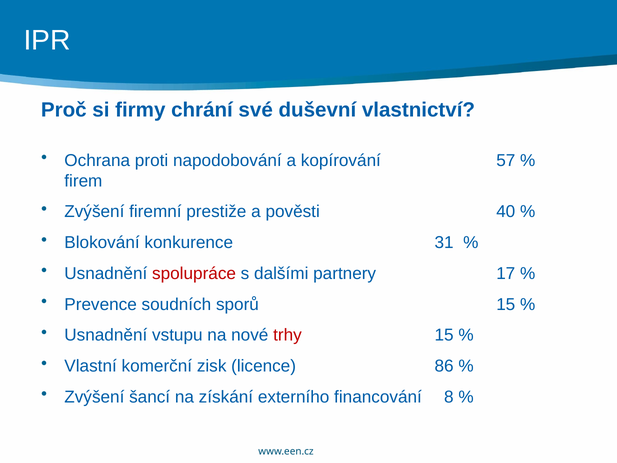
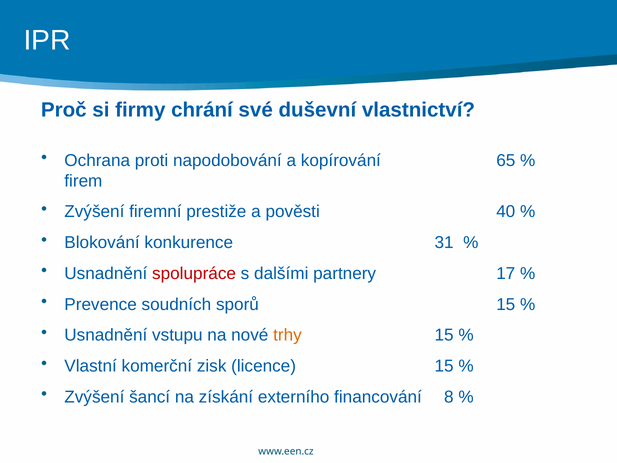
57: 57 -> 65
trhy colour: red -> orange
licence 86: 86 -> 15
